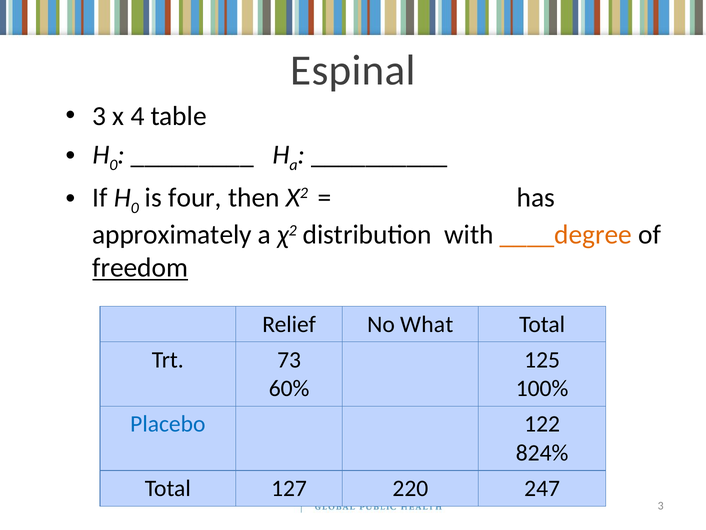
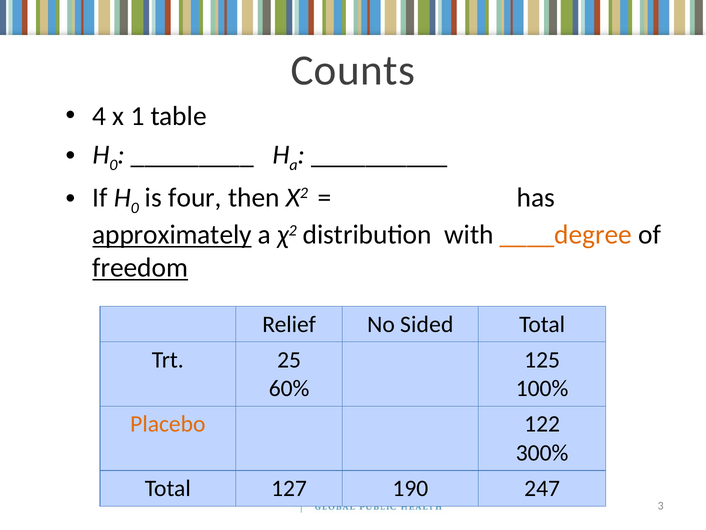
Espinal: Espinal -> Counts
3 at (99, 116): 3 -> 4
4: 4 -> 1
approximately underline: none -> present
What: What -> Sided
73: 73 -> 25
Placebo colour: blue -> orange
824%: 824% -> 300%
220: 220 -> 190
